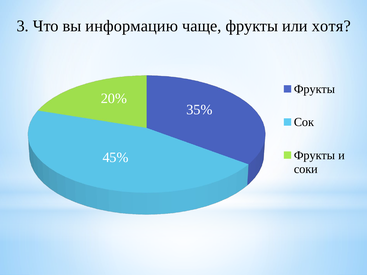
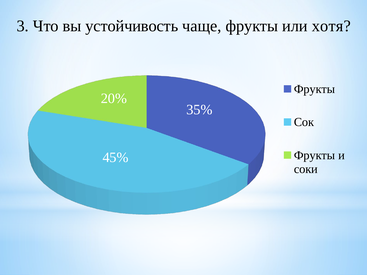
информацию: информацию -> устойчивость
